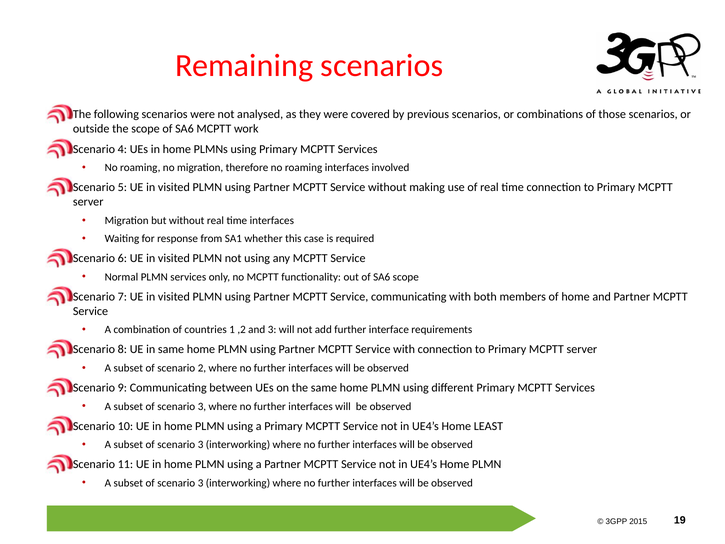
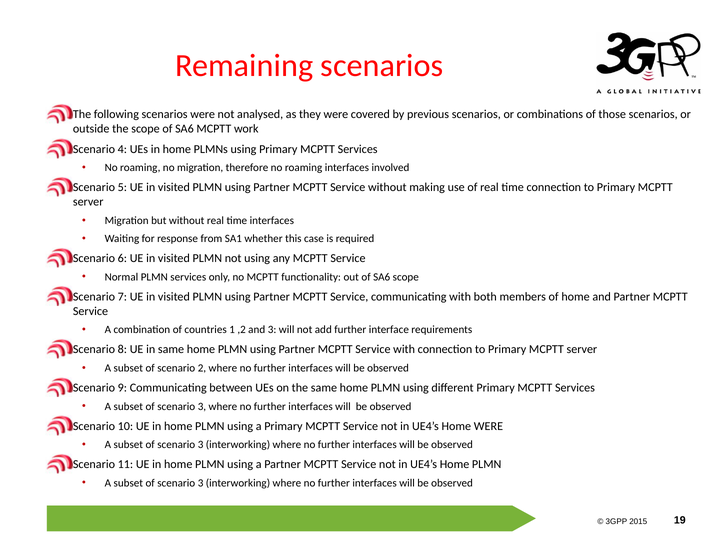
Home LEAST: LEAST -> WERE
